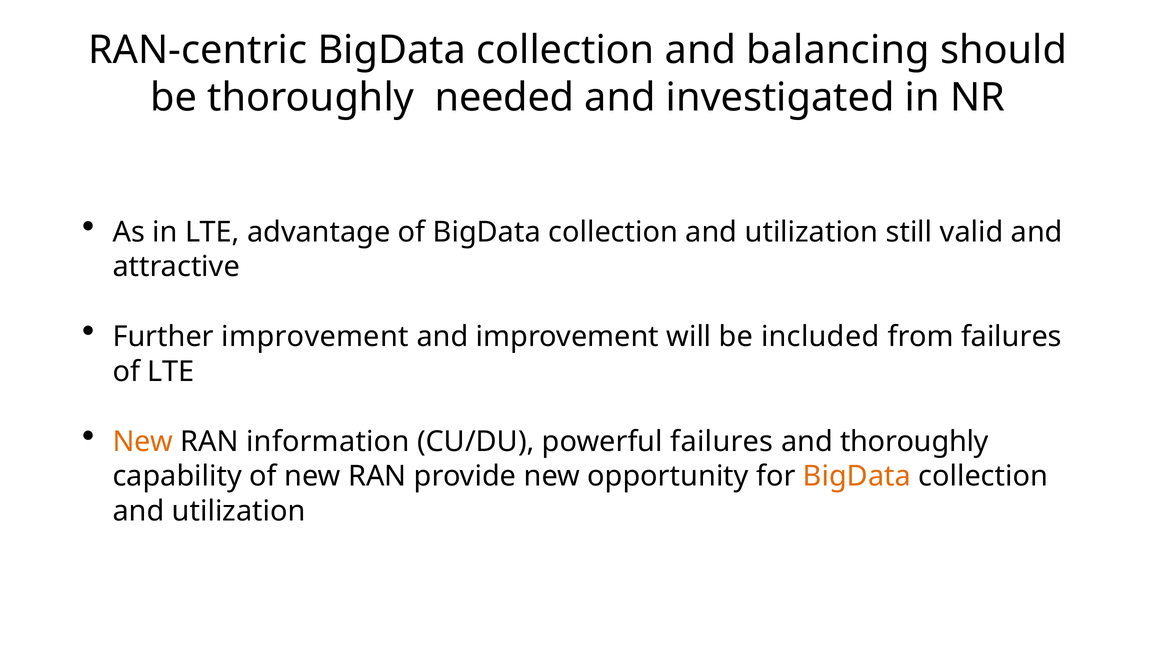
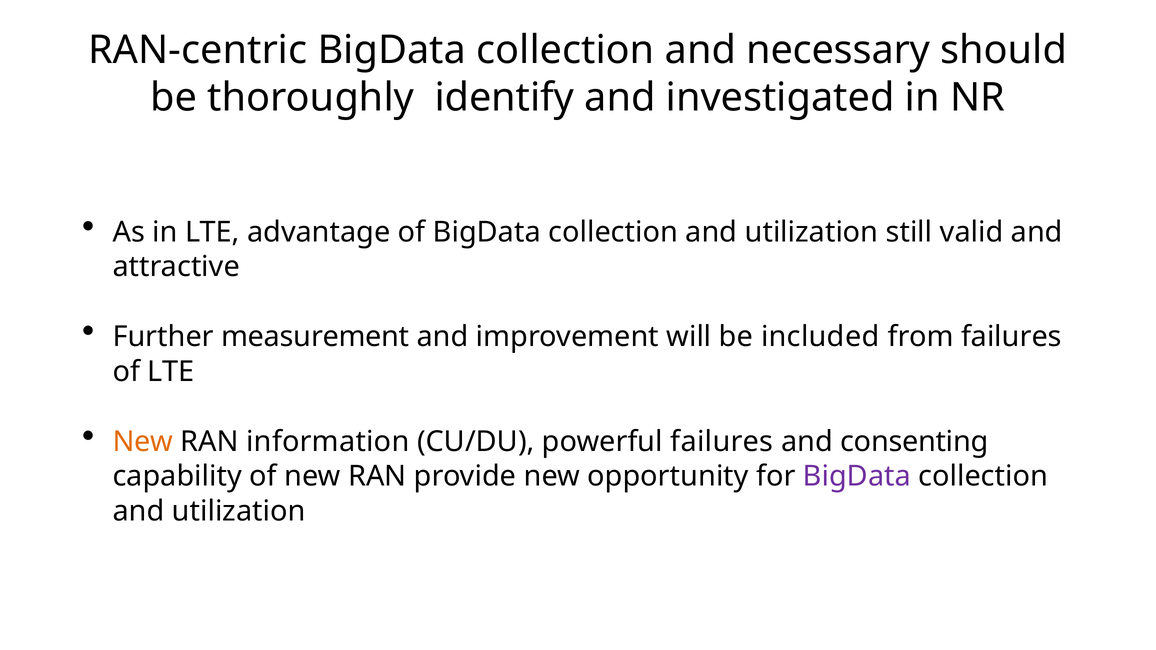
balancing: balancing -> necessary
needed: needed -> identify
Further improvement: improvement -> measurement
and thoroughly: thoroughly -> consenting
BigData at (857, 477) colour: orange -> purple
